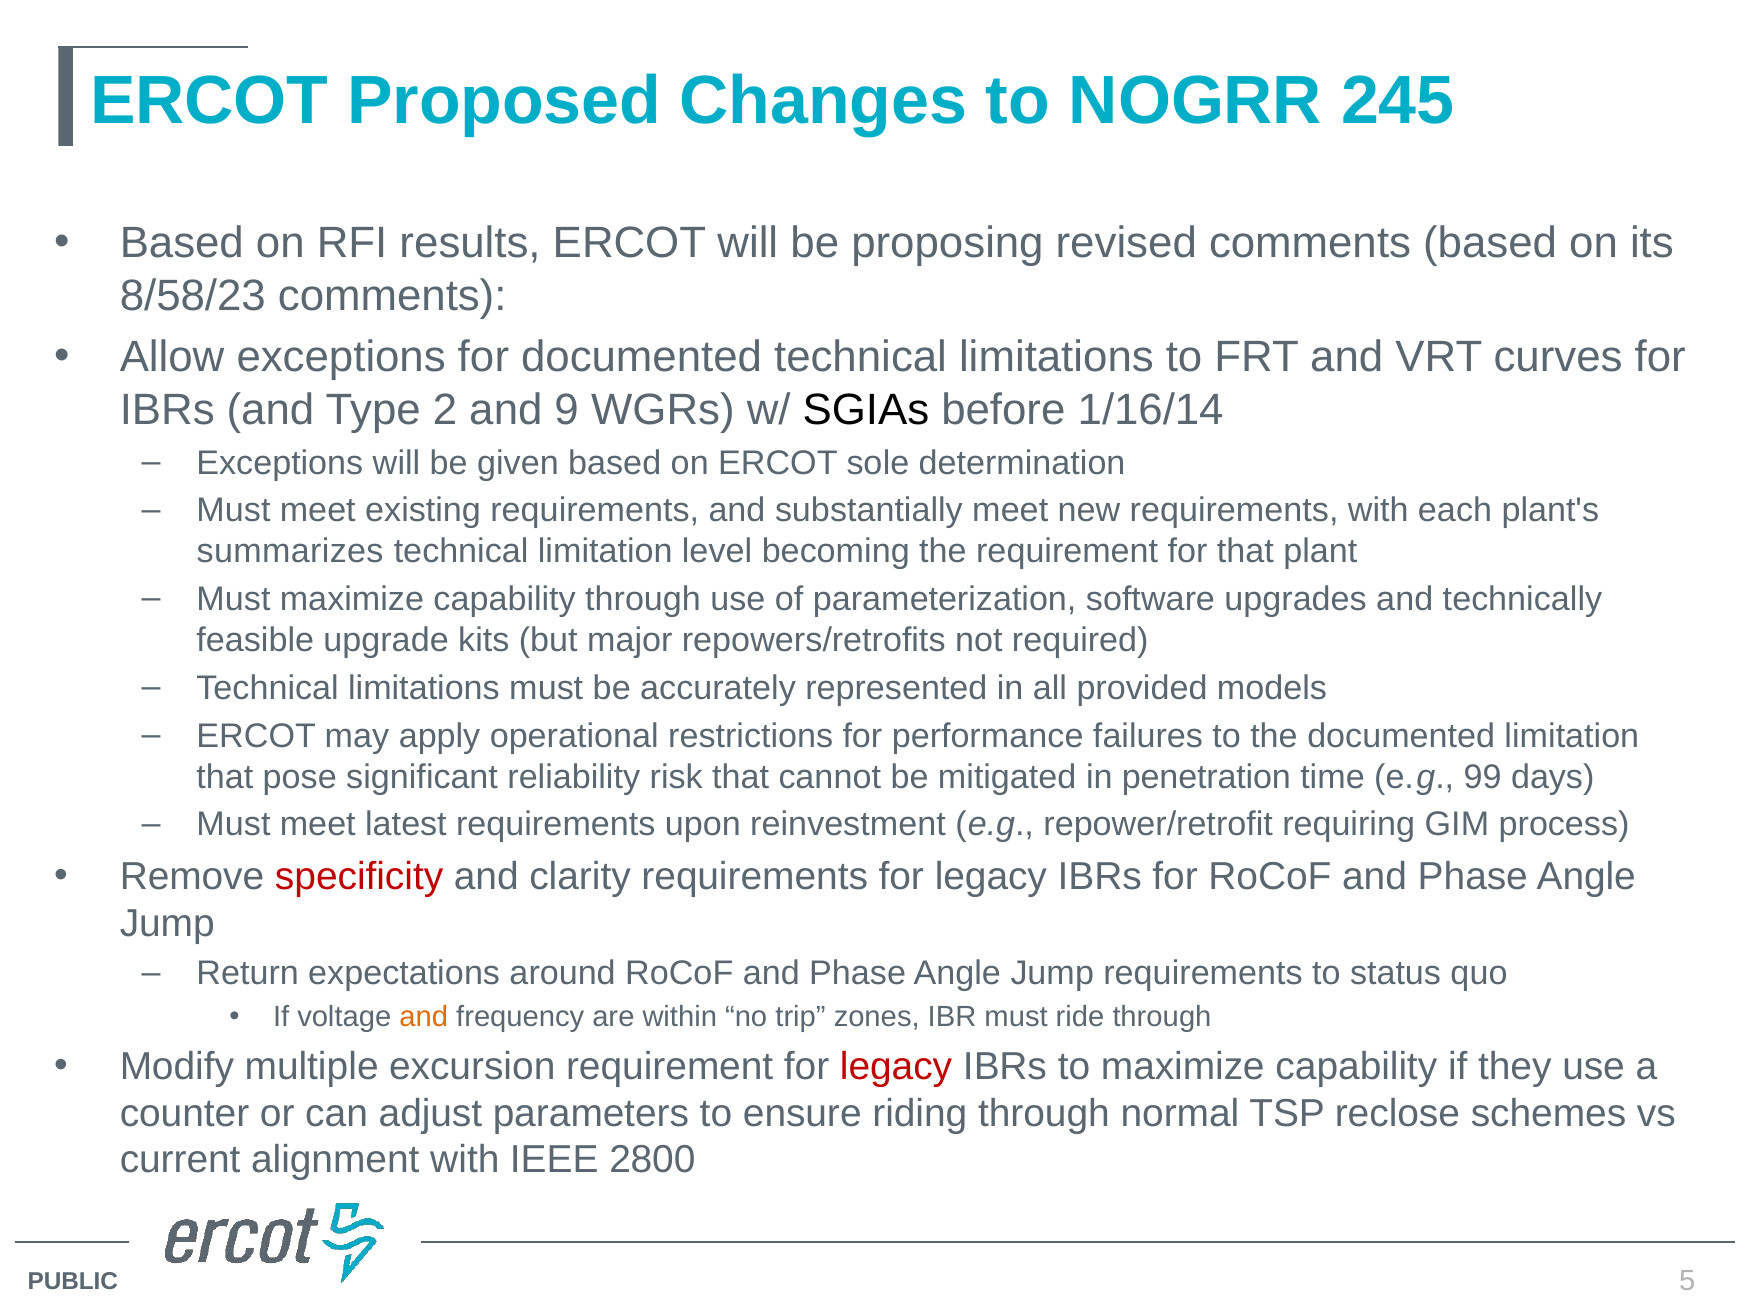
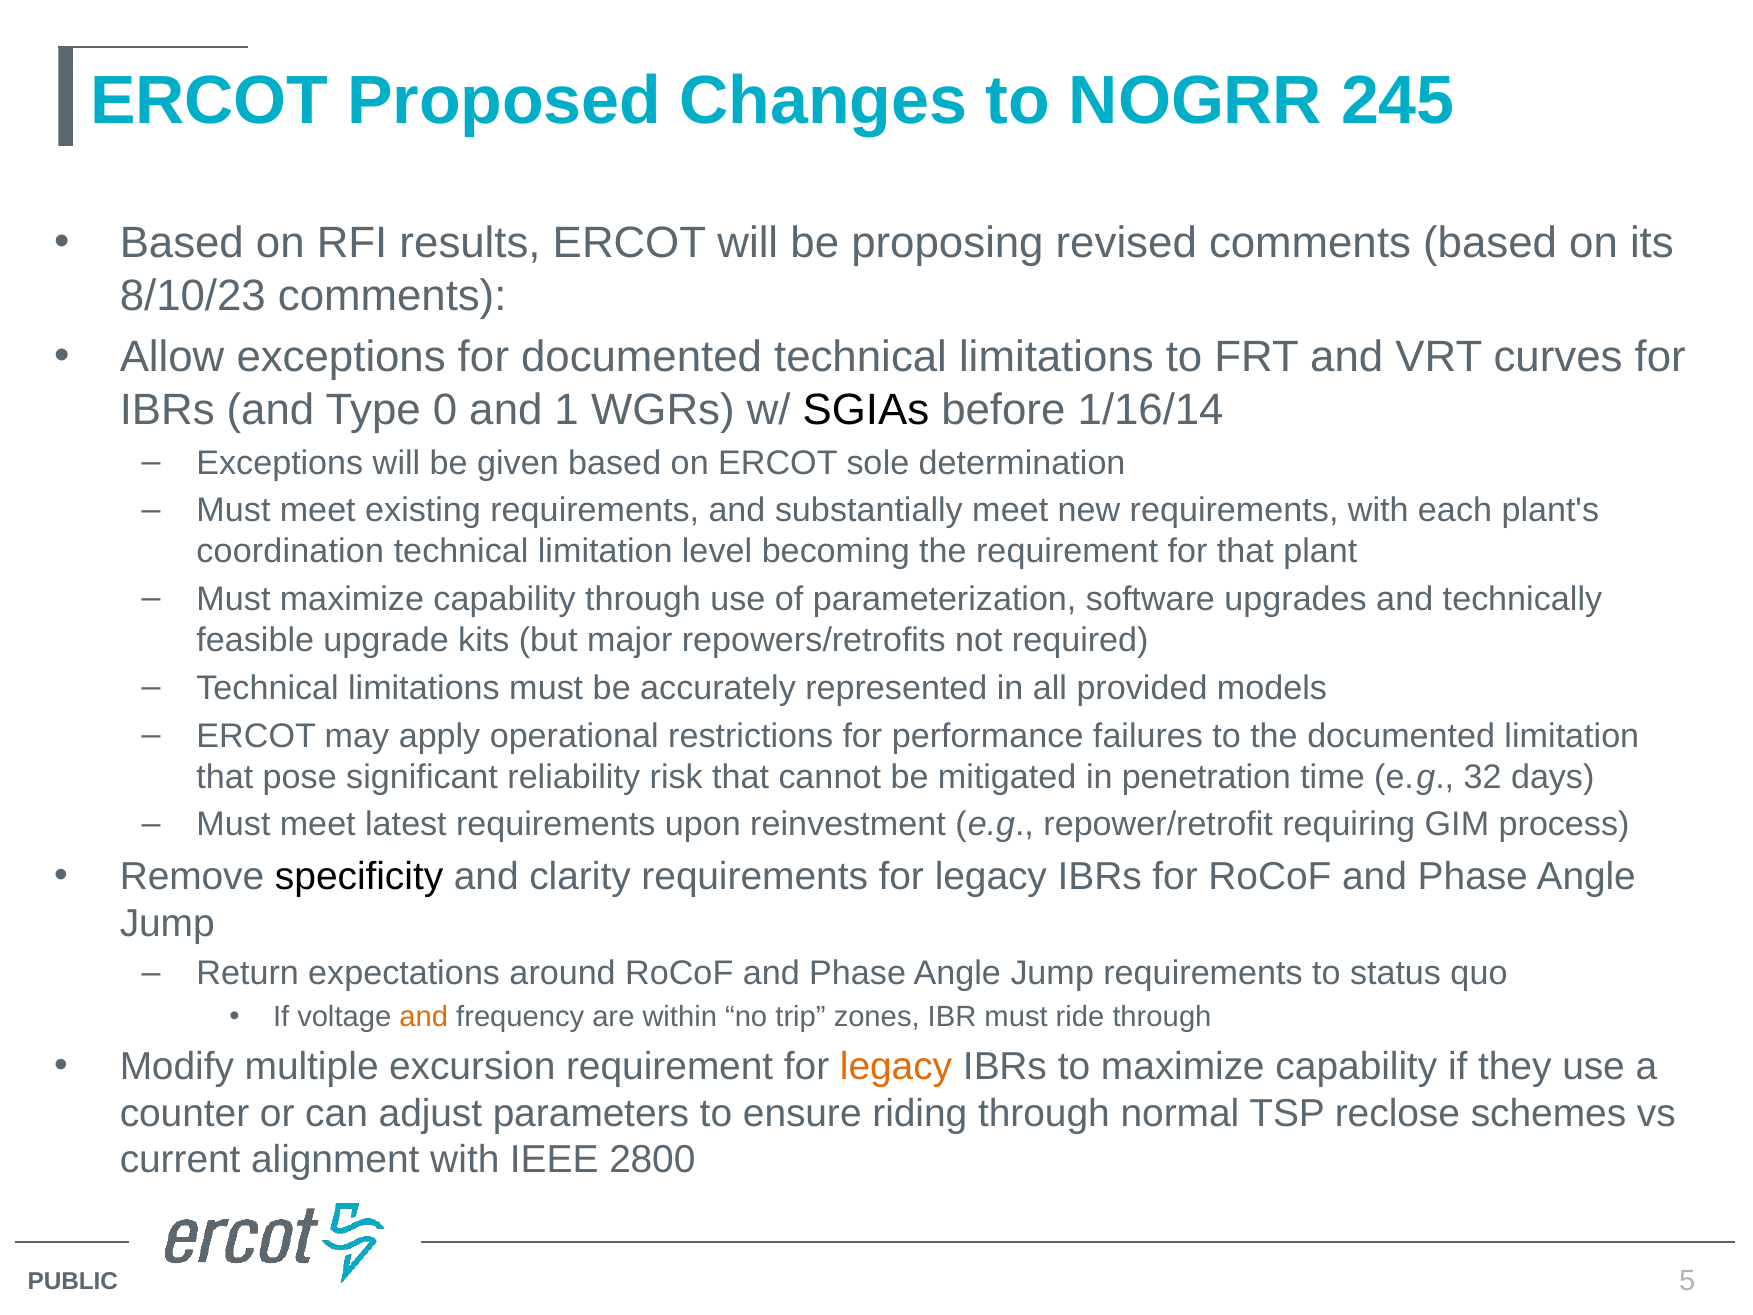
8/58/23: 8/58/23 -> 8/10/23
2: 2 -> 0
9: 9 -> 1
summarizes: summarizes -> coordination
99: 99 -> 32
specificity colour: red -> black
legacy at (896, 1066) colour: red -> orange
